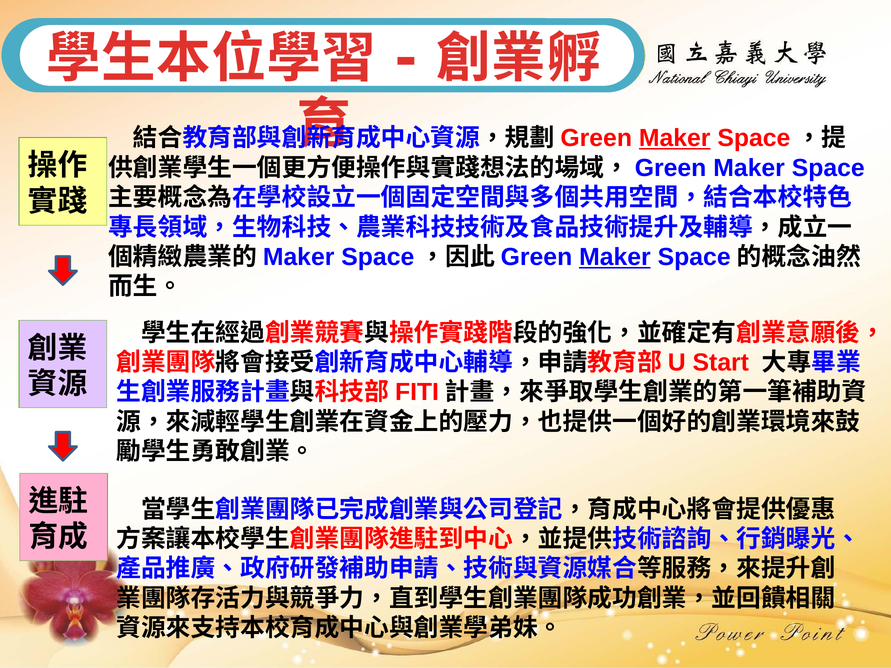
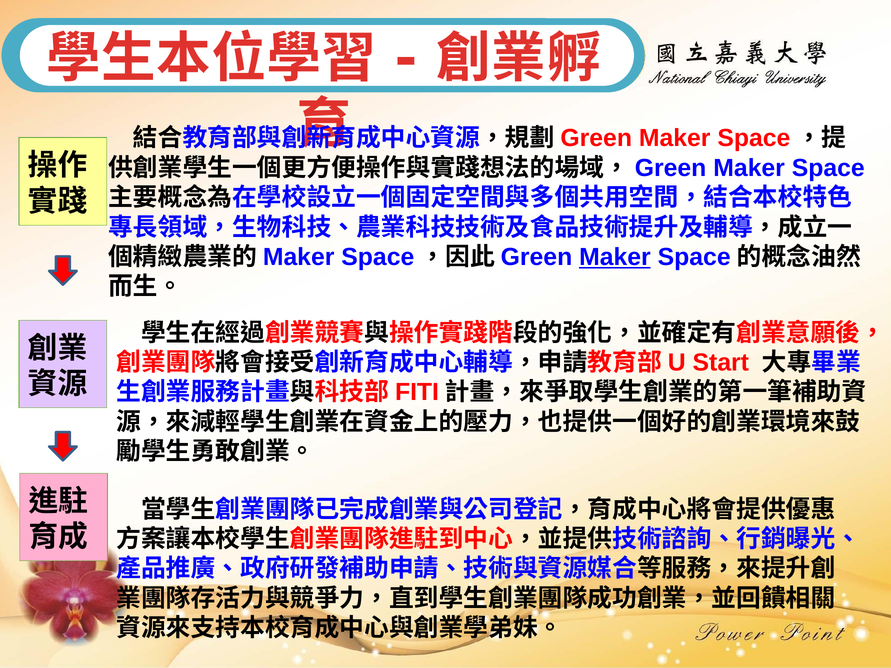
Maker at (675, 138) underline: present -> none
